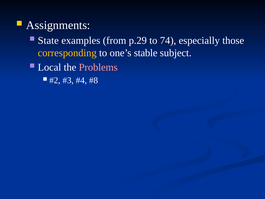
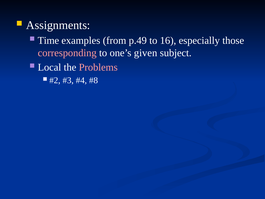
State: State -> Time
p.29: p.29 -> p.49
74: 74 -> 16
corresponding colour: yellow -> pink
stable: stable -> given
